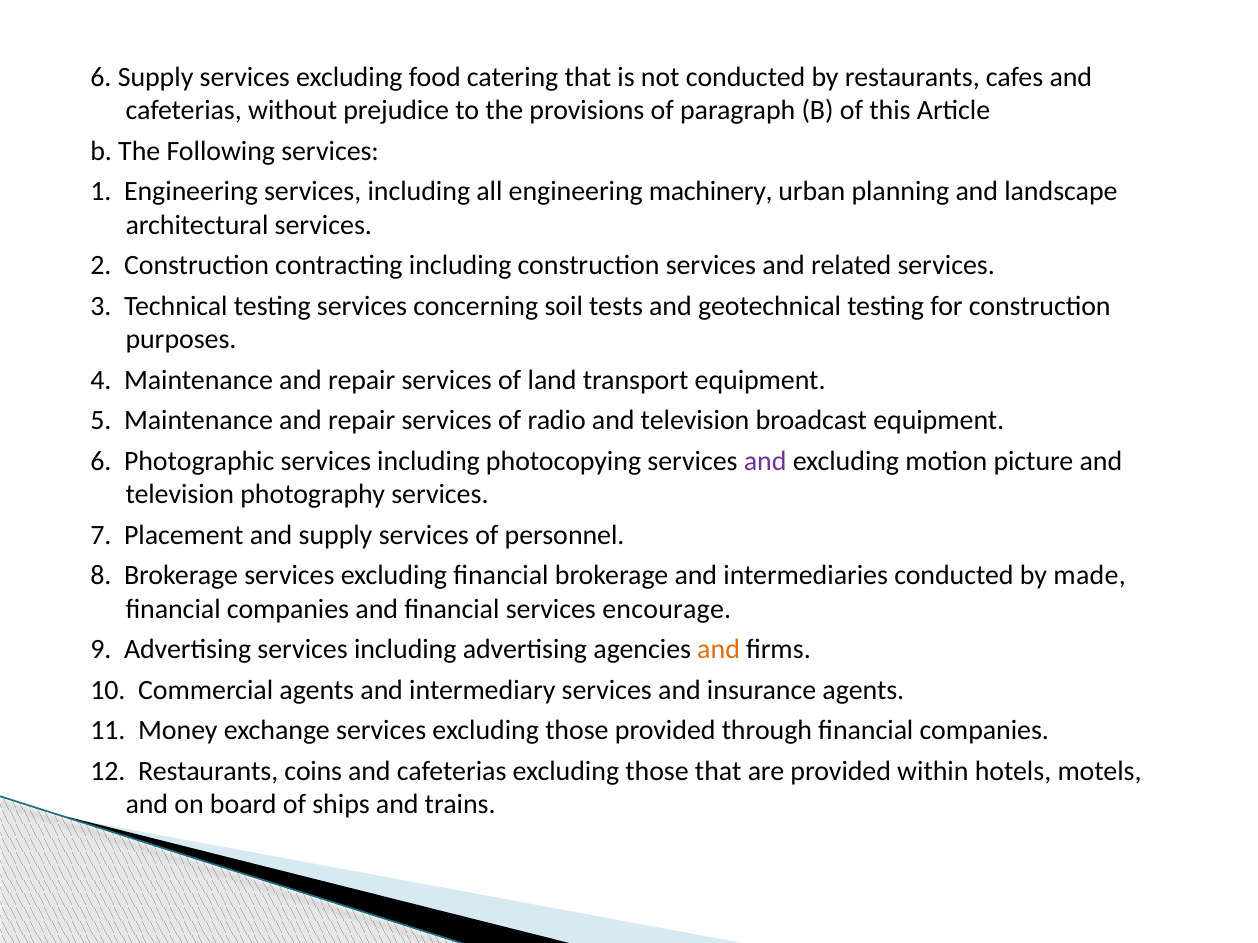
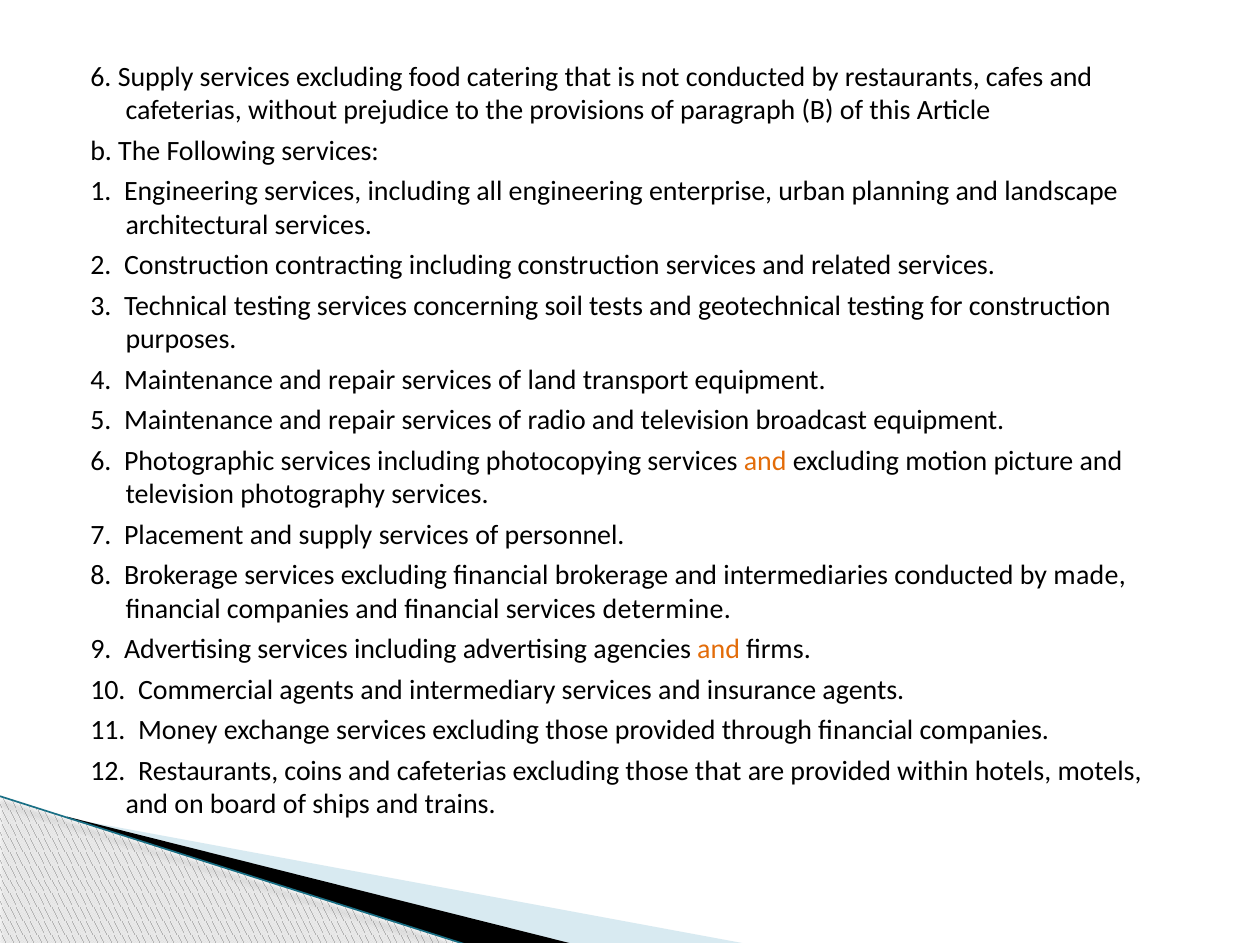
machinery: machinery -> enterprise
and at (765, 461) colour: purple -> orange
encourage: encourage -> determine
